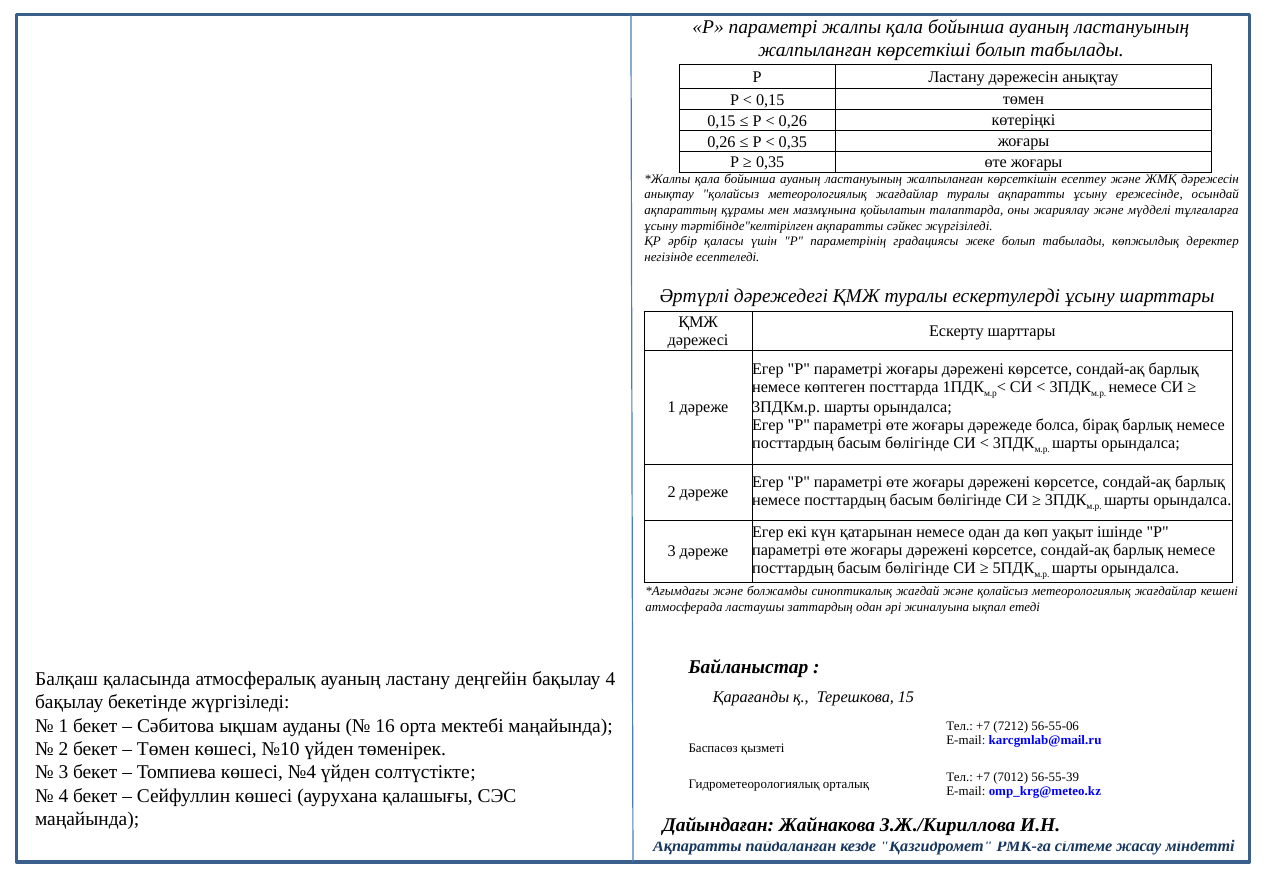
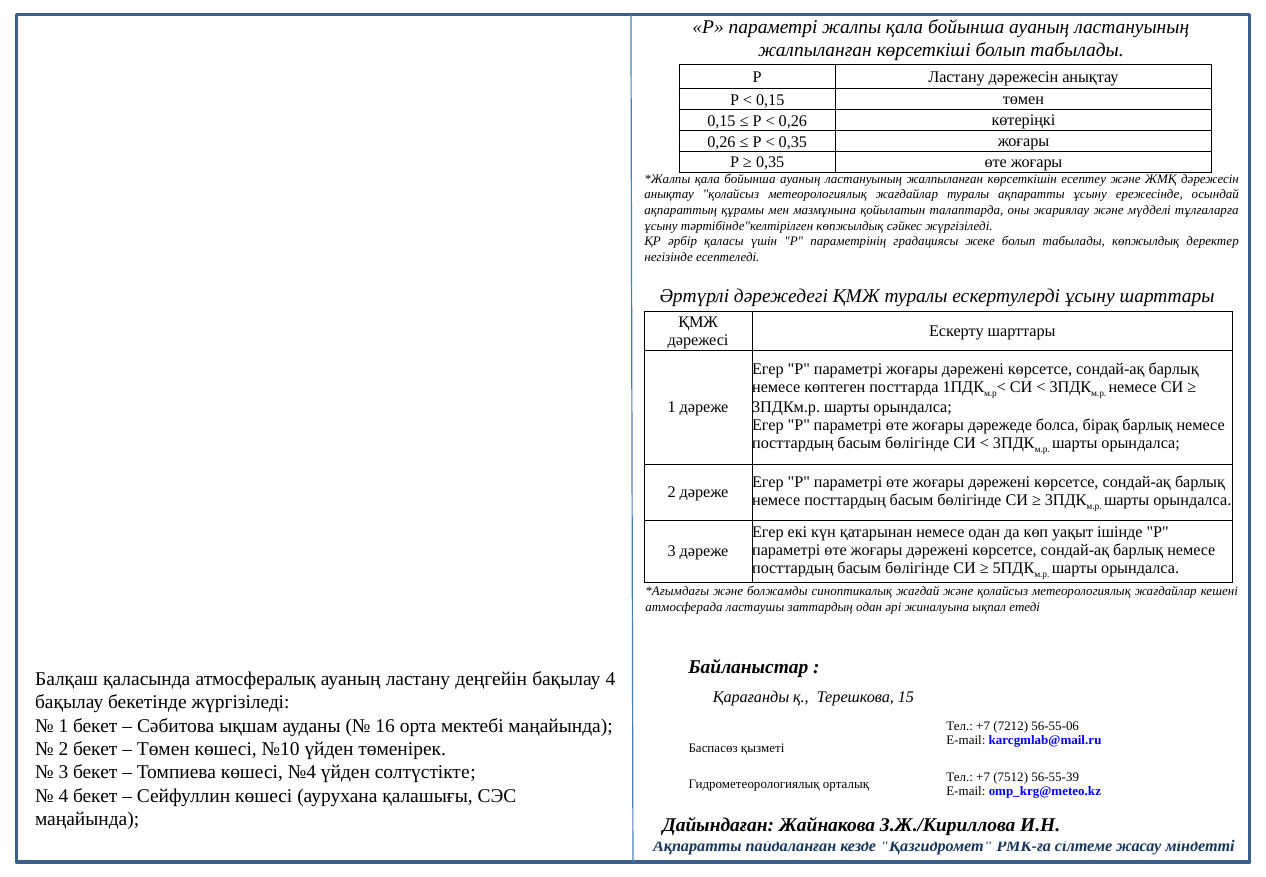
тәртібінде"келтірілген ақпаратты: ақпаратты -> көпжылдық
7012: 7012 -> 7512
